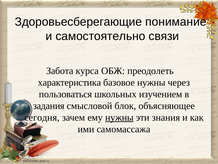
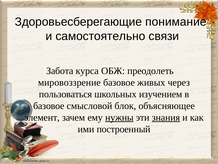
характеристика: характеристика -> мировоззрение
базовое нужны: нужны -> живых
задания at (49, 105): задания -> базовое
сегодня: сегодня -> элемент
знания underline: none -> present
самомассажа: самомассажа -> построенный
